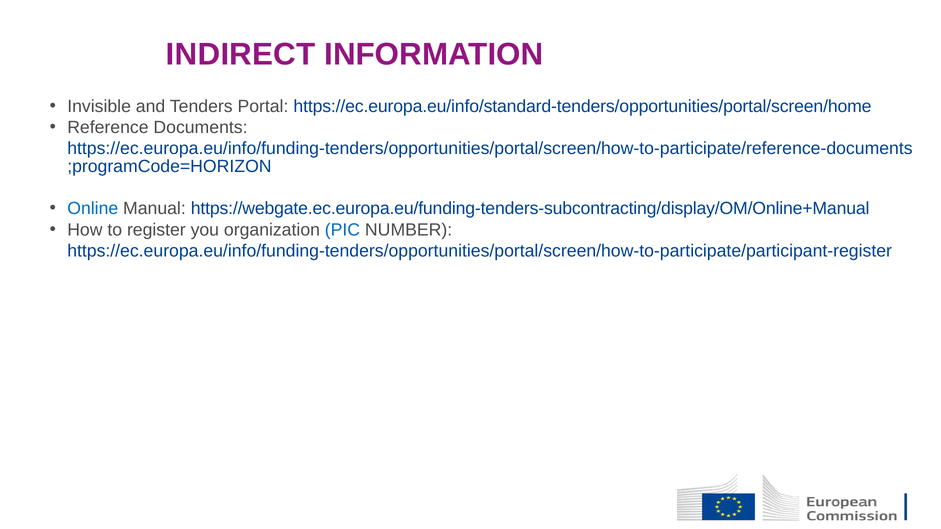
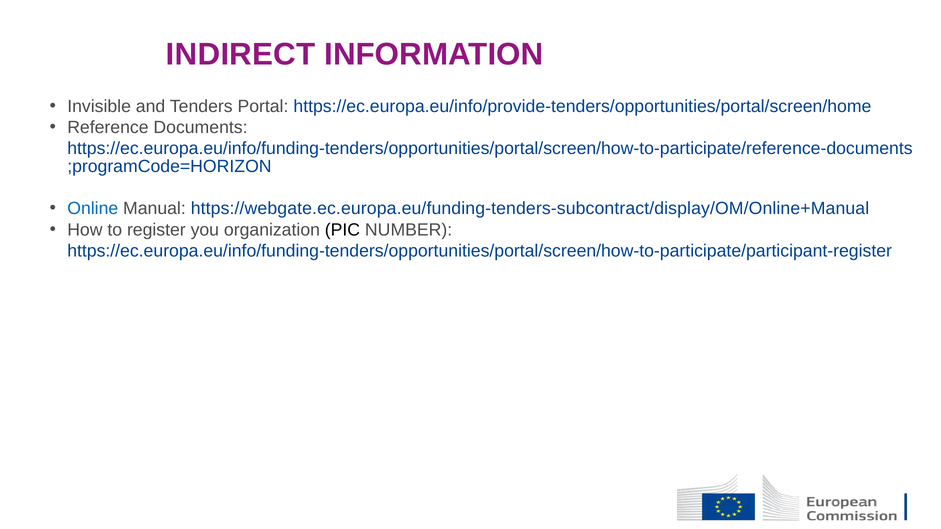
https://ec.europa.eu/info/standard-tenders/opportunities/portal/screen/home: https://ec.europa.eu/info/standard-tenders/opportunities/portal/screen/home -> https://ec.europa.eu/info/provide-tenders/opportunities/portal/screen/home
https://webgate.ec.europa.eu/funding-tenders-subcontracting/display/OM/Online+Manual: https://webgate.ec.europa.eu/funding-tenders-subcontracting/display/OM/Online+Manual -> https://webgate.ec.europa.eu/funding-tenders-subcontract/display/OM/Online+Manual
PIC colour: blue -> black
